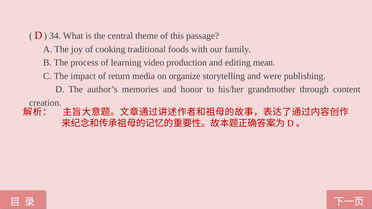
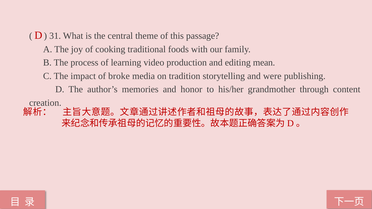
34: 34 -> 31
return: return -> broke
organize: organize -> tradition
